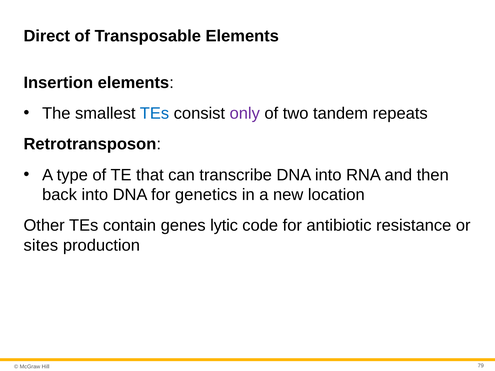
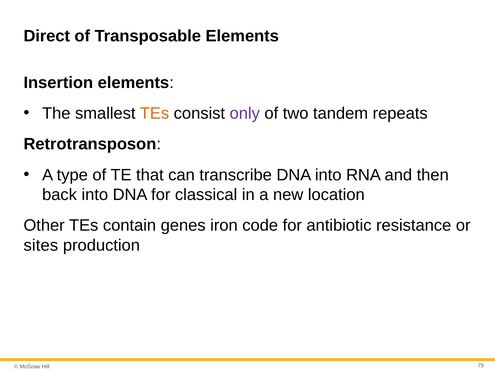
TEs at (154, 113) colour: blue -> orange
genetics: genetics -> classical
lytic: lytic -> iron
